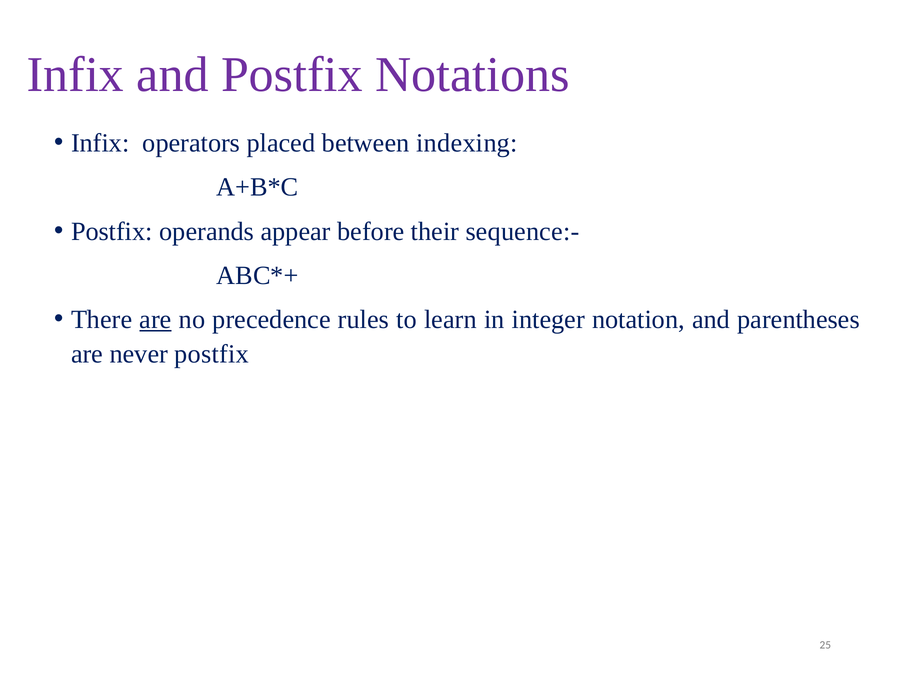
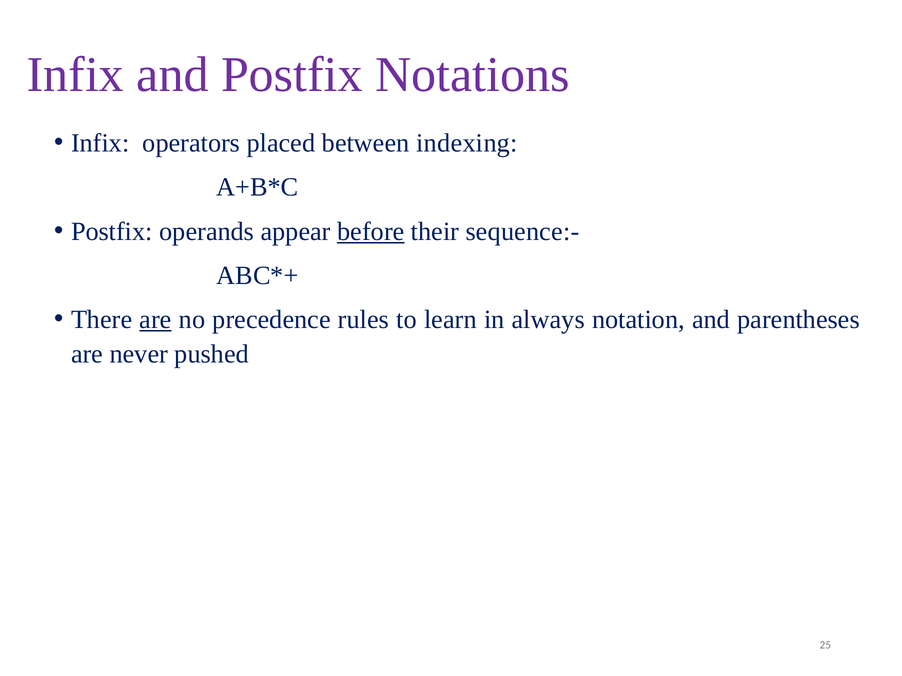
before underline: none -> present
integer: integer -> always
never postfix: postfix -> pushed
